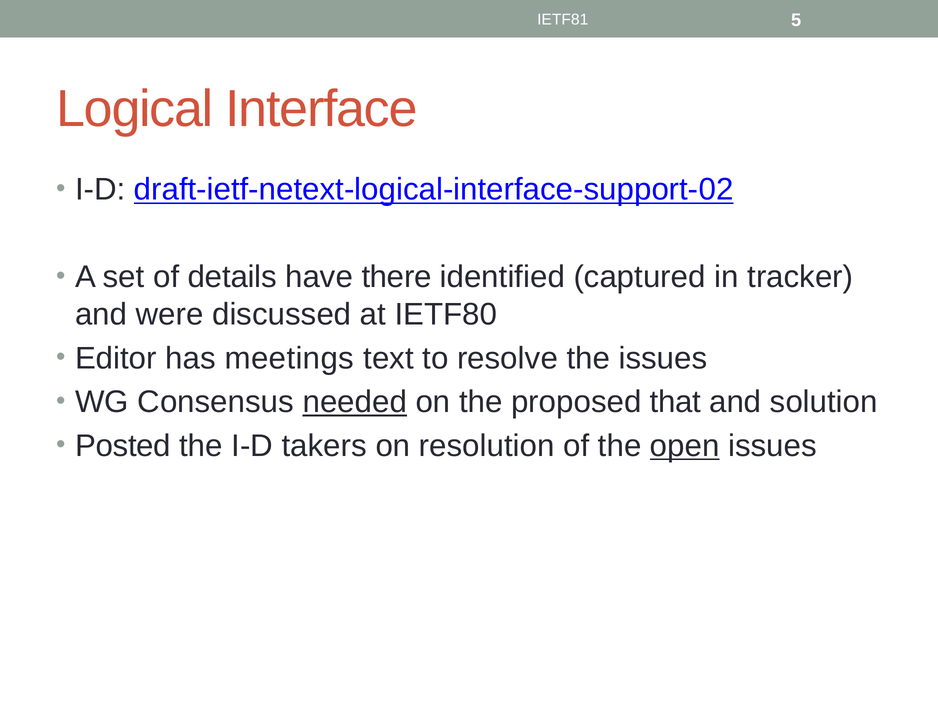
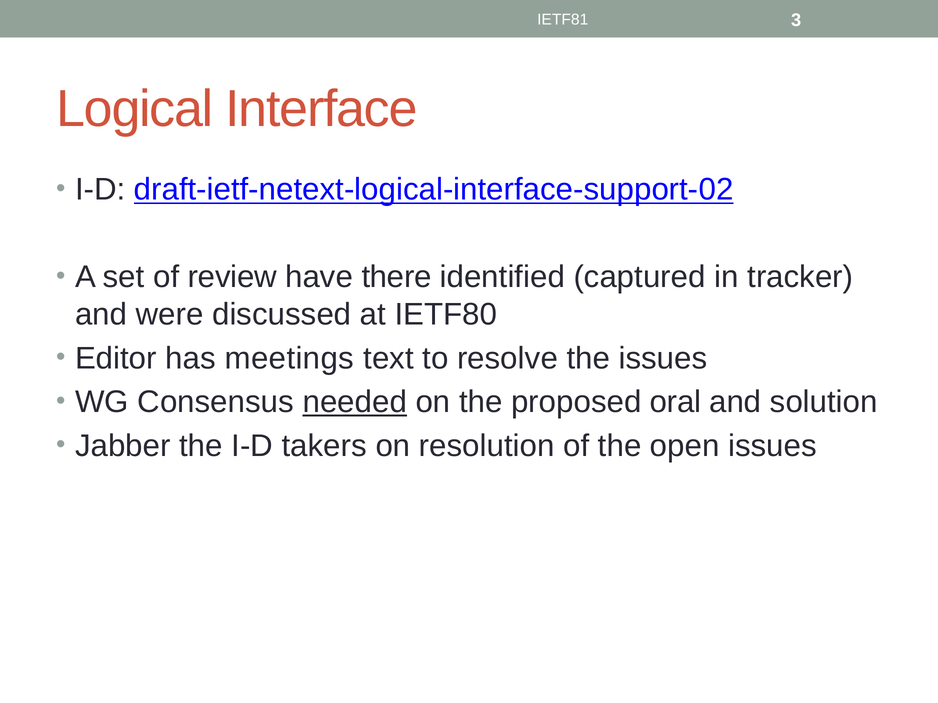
5: 5 -> 3
details: details -> review
that: that -> oral
Posted: Posted -> Jabber
open underline: present -> none
